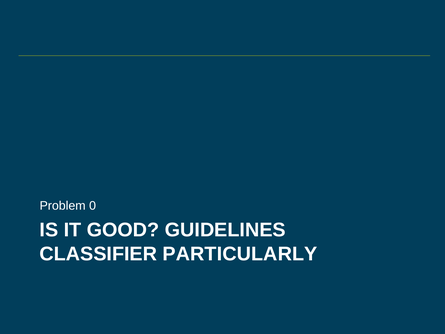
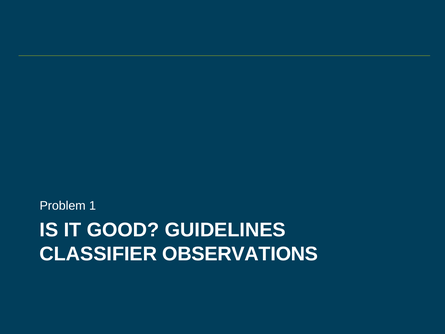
0: 0 -> 1
PARTICULARLY: PARTICULARLY -> OBSERVATIONS
